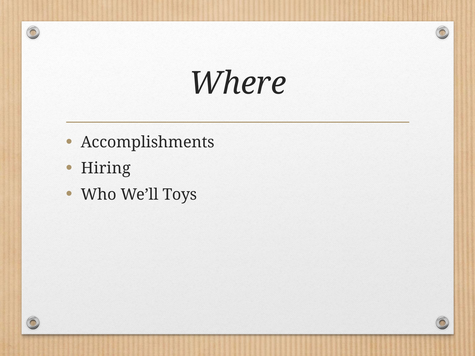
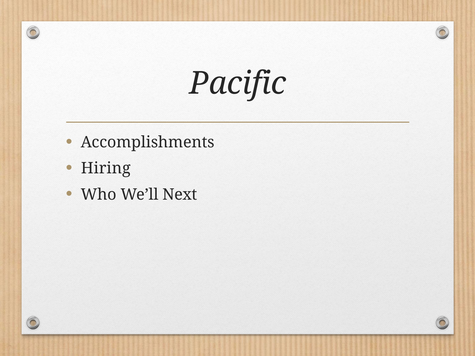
Where: Where -> Pacific
Toys: Toys -> Next
